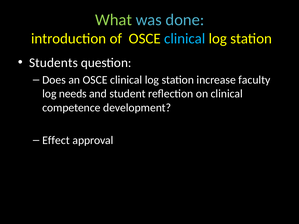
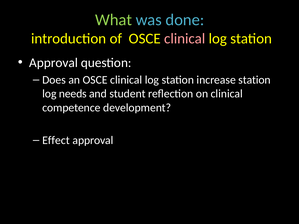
clinical at (185, 39) colour: light blue -> pink
Students at (53, 63): Students -> Approval
increase faculty: faculty -> station
